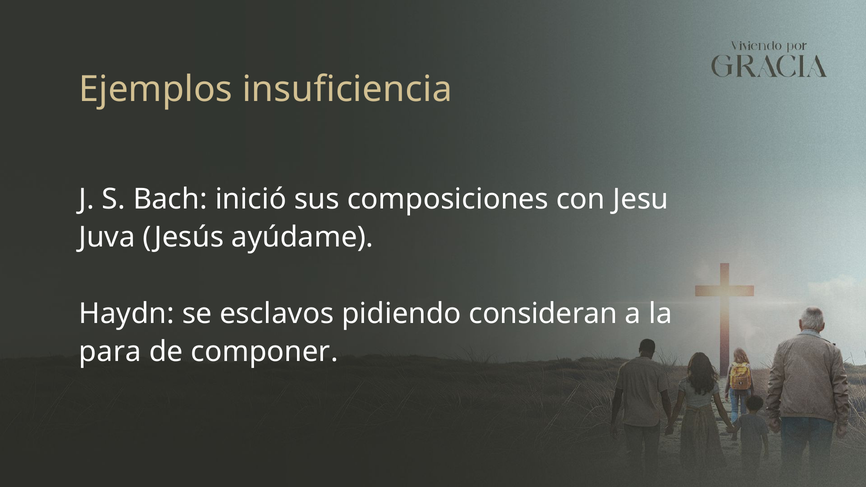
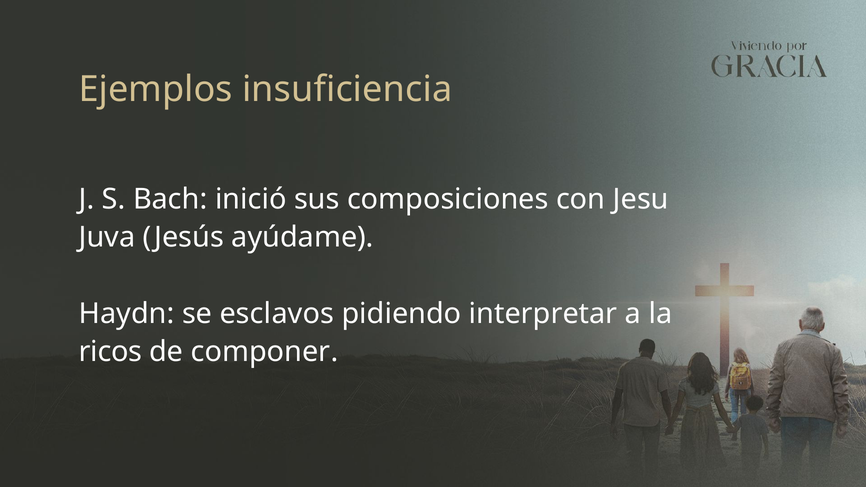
consideran: consideran -> interpretar
para: para -> ricos
